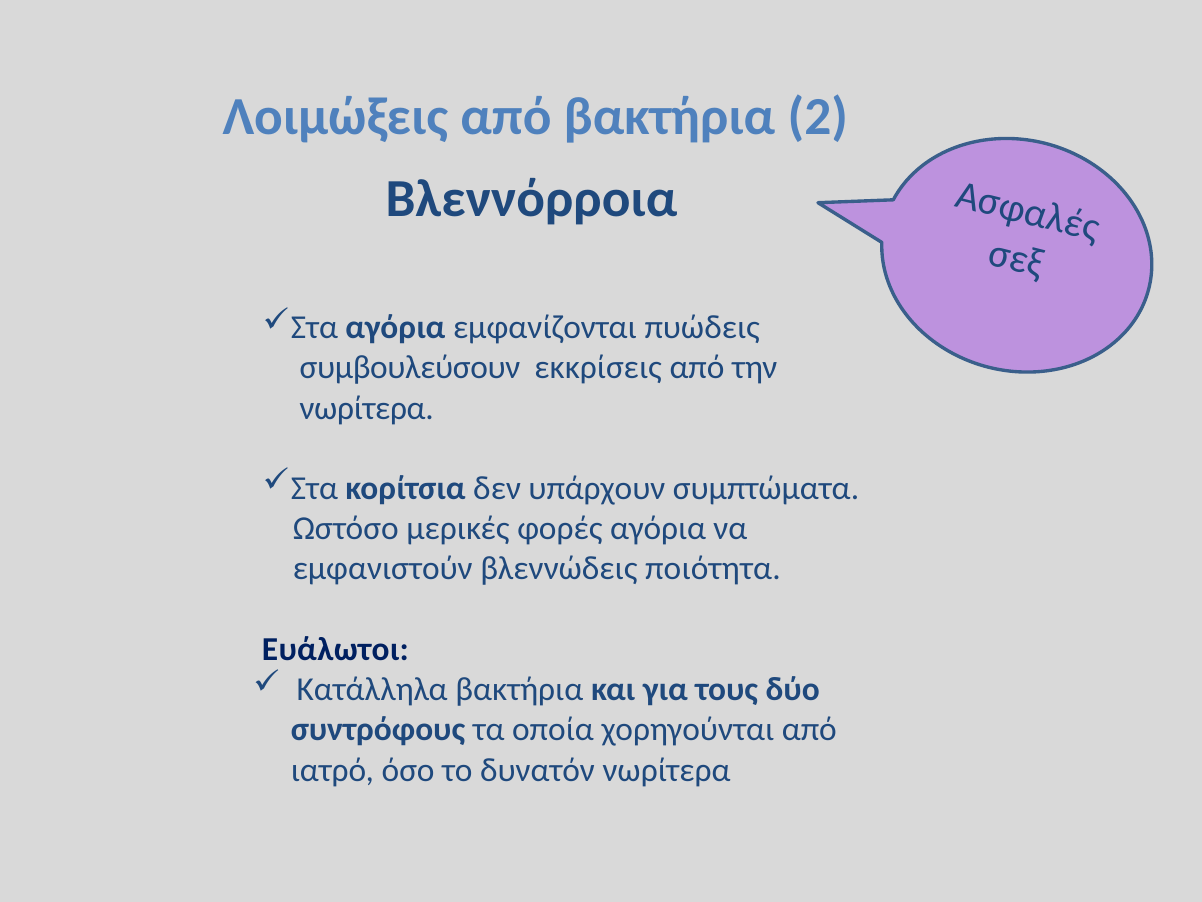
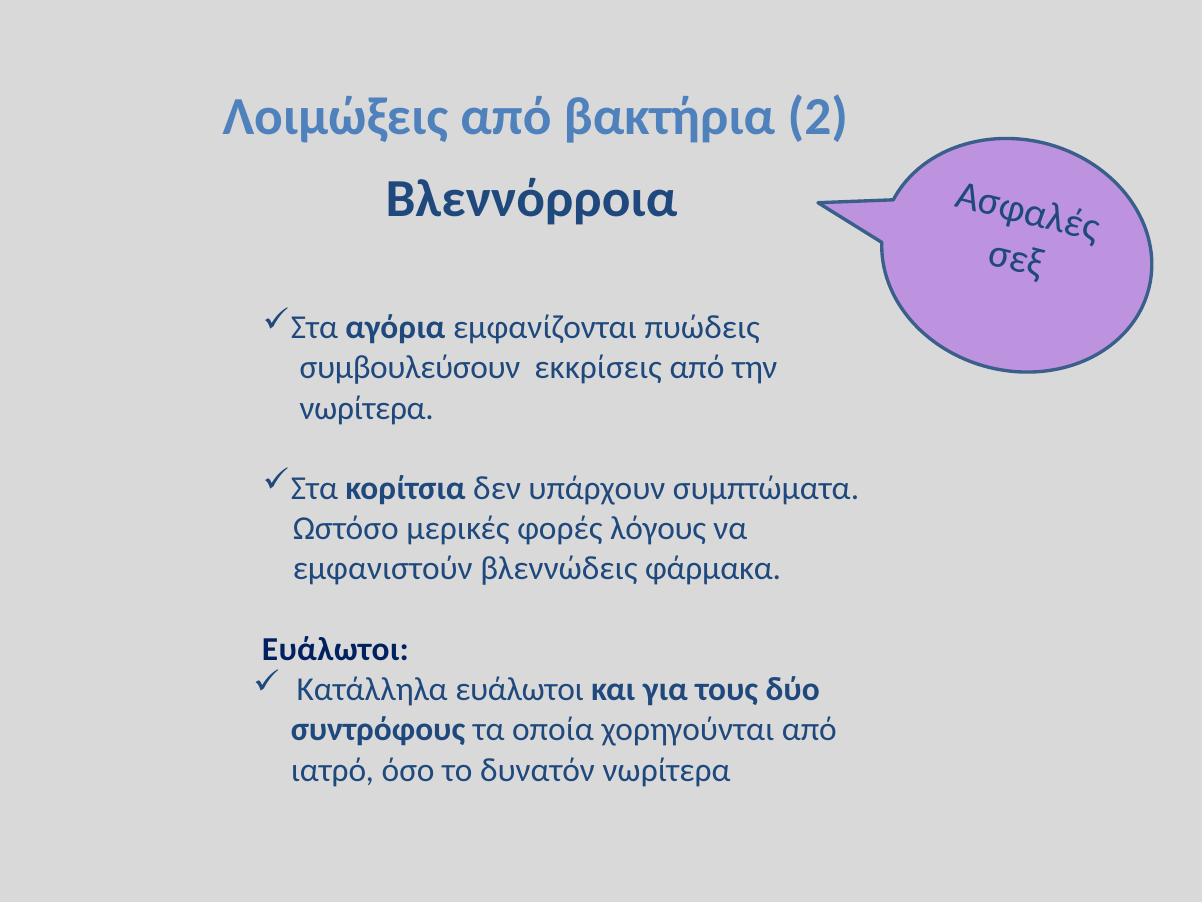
φορές αγόρια: αγόρια -> λόγους
ποιότητα: ποιότητα -> φάρμακα
Κατάλληλα βακτήρια: βακτήρια -> ευάλωτοι
